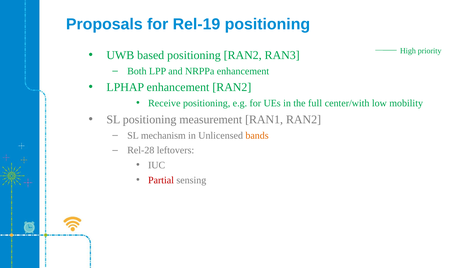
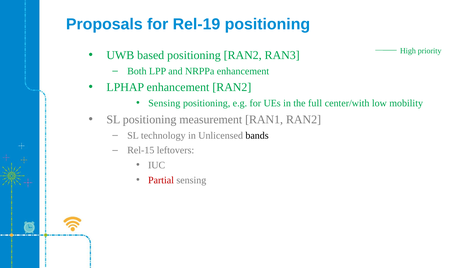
Receive at (164, 103): Receive -> Sensing
mechanism: mechanism -> technology
bands colour: orange -> black
Rel-28: Rel-28 -> Rel-15
